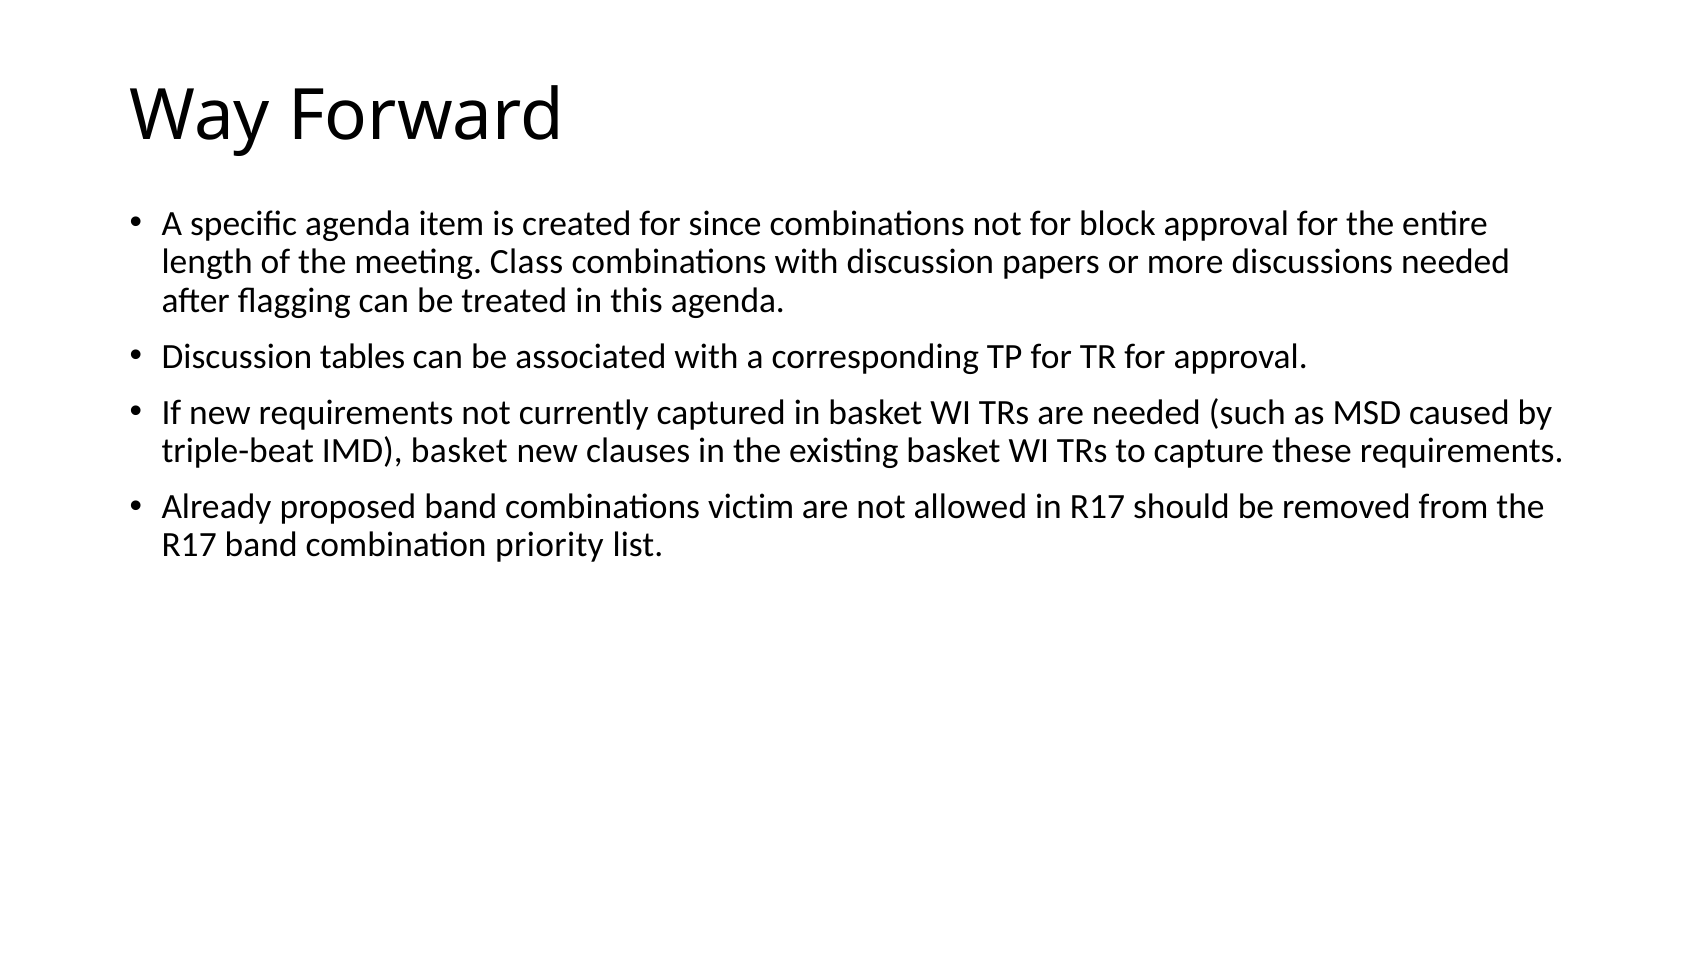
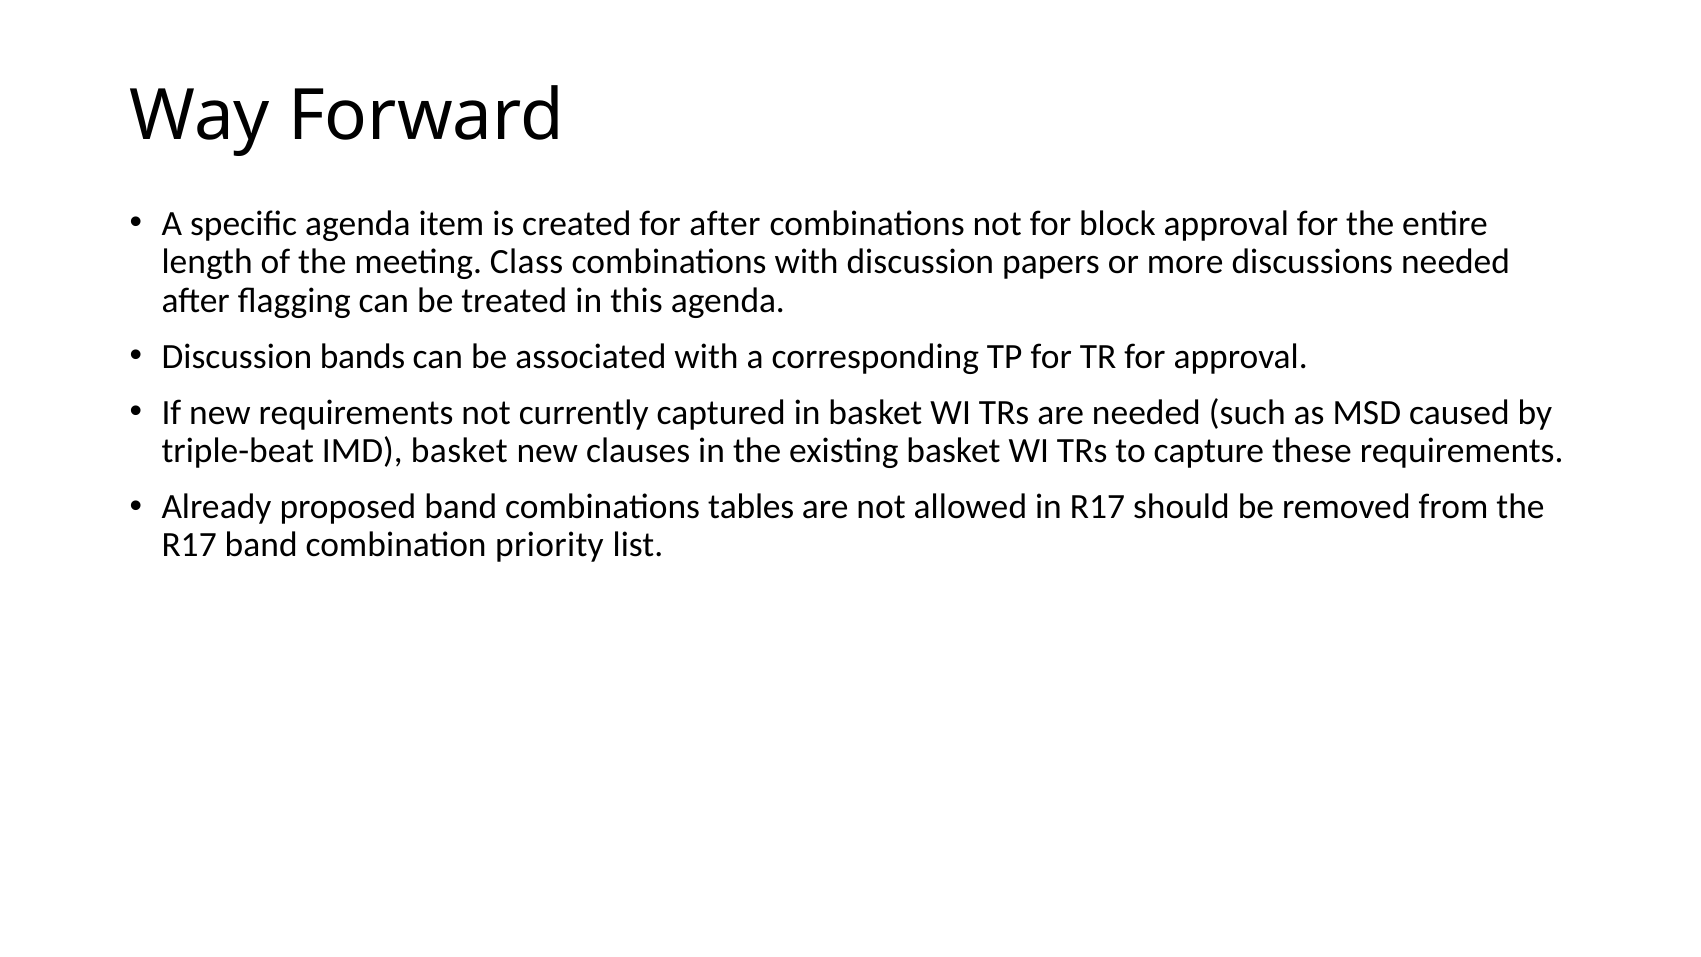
for since: since -> after
tables: tables -> bands
victim: victim -> tables
